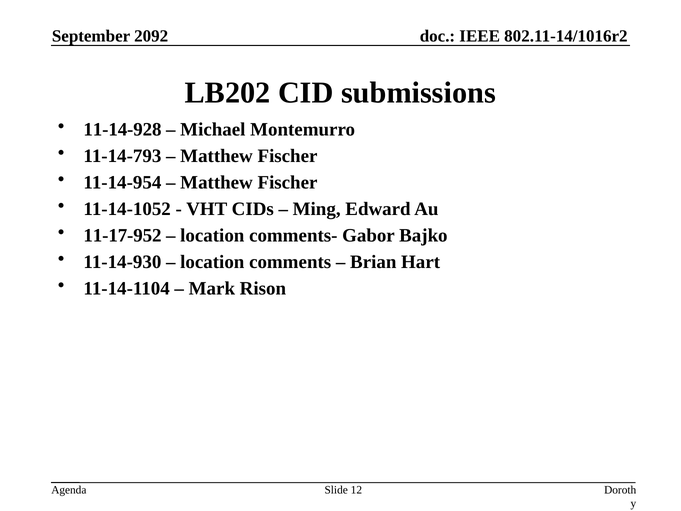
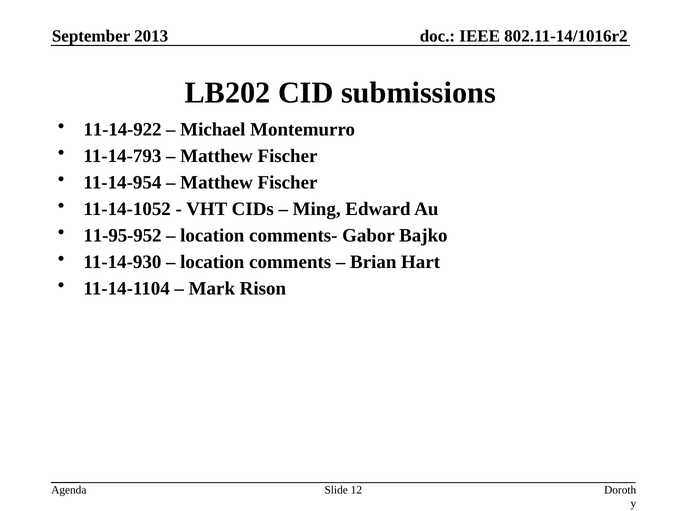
2092: 2092 -> 2013
11-14-928: 11-14-928 -> 11-14-922
11-17-952: 11-17-952 -> 11-95-952
